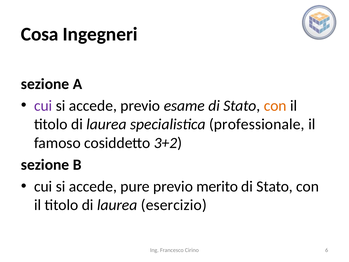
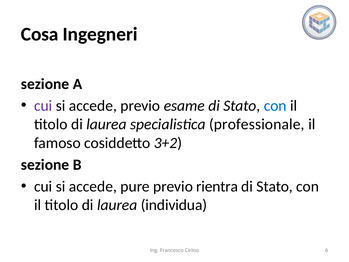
con at (275, 106) colour: orange -> blue
merito: merito -> rientra
esercizio: esercizio -> individua
